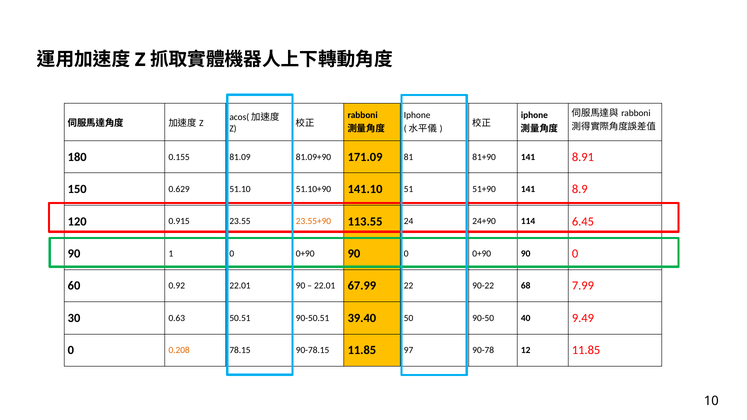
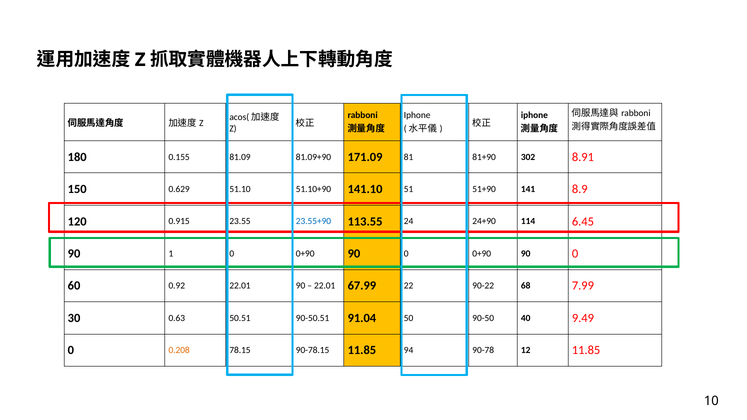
81+90 141: 141 -> 302
23.55+90 colour: orange -> blue
39.40: 39.40 -> 91.04
97: 97 -> 94
